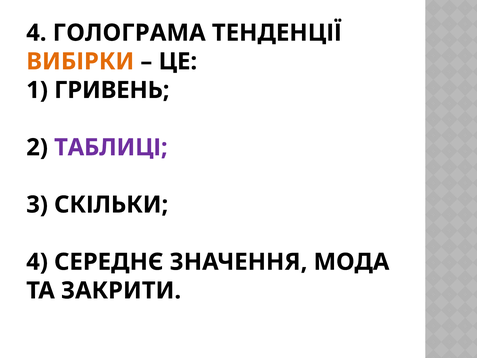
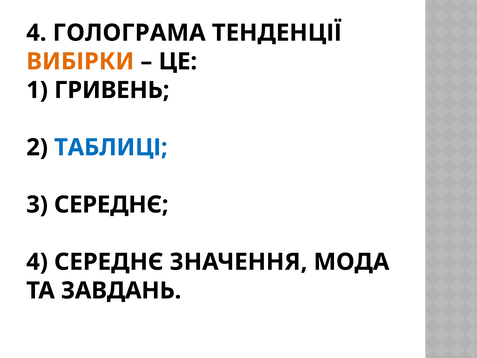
ТАБЛИЦІ colour: purple -> blue
3 СКІЛЬКИ: СКІЛЬКИ -> СЕРЕДНЄ
ЗАКРИТИ: ЗАКРИТИ -> ЗАВДАНЬ
